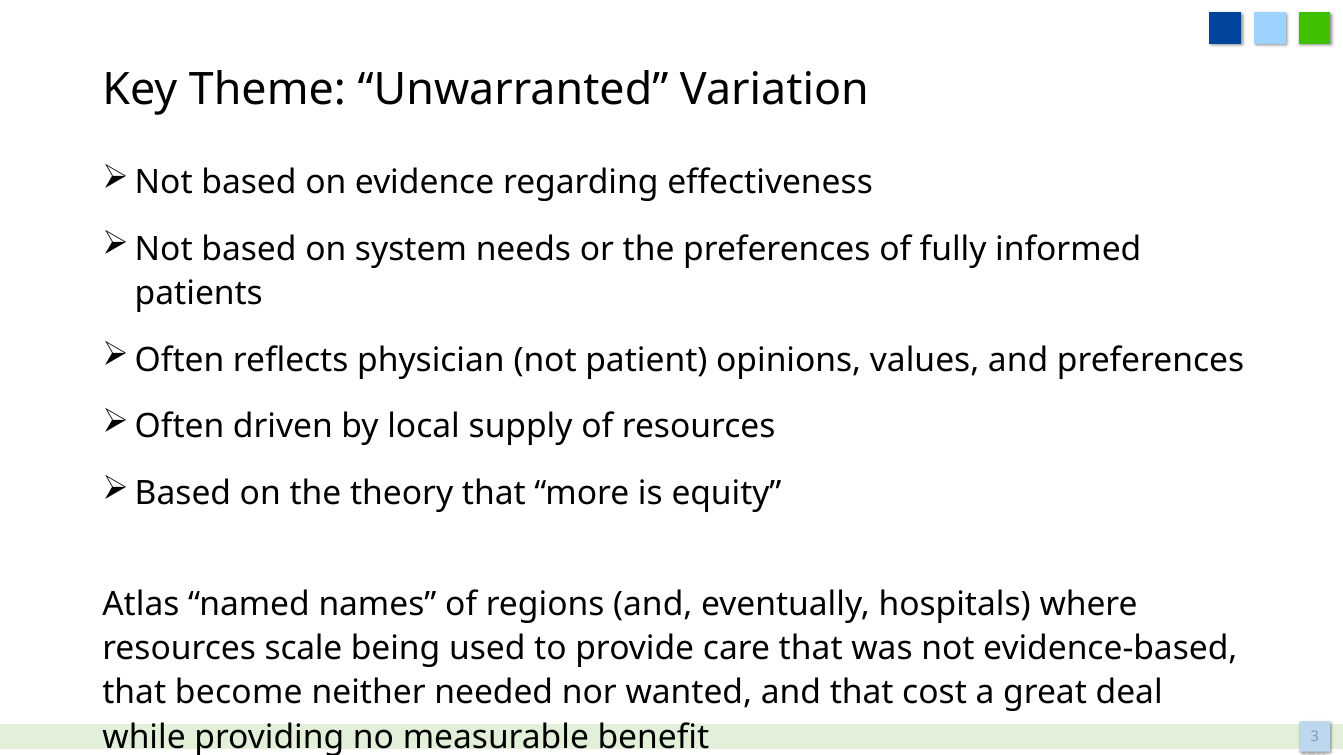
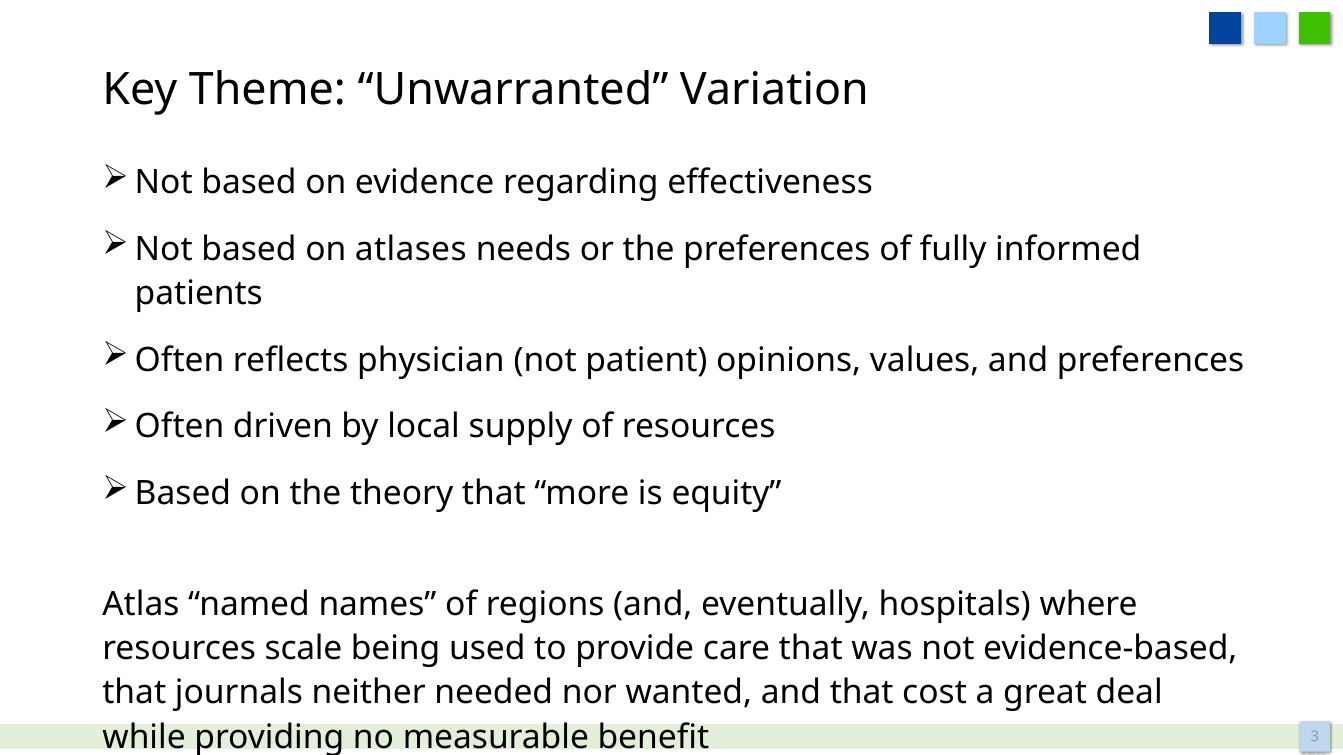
system: system -> atlases
become: become -> journals
